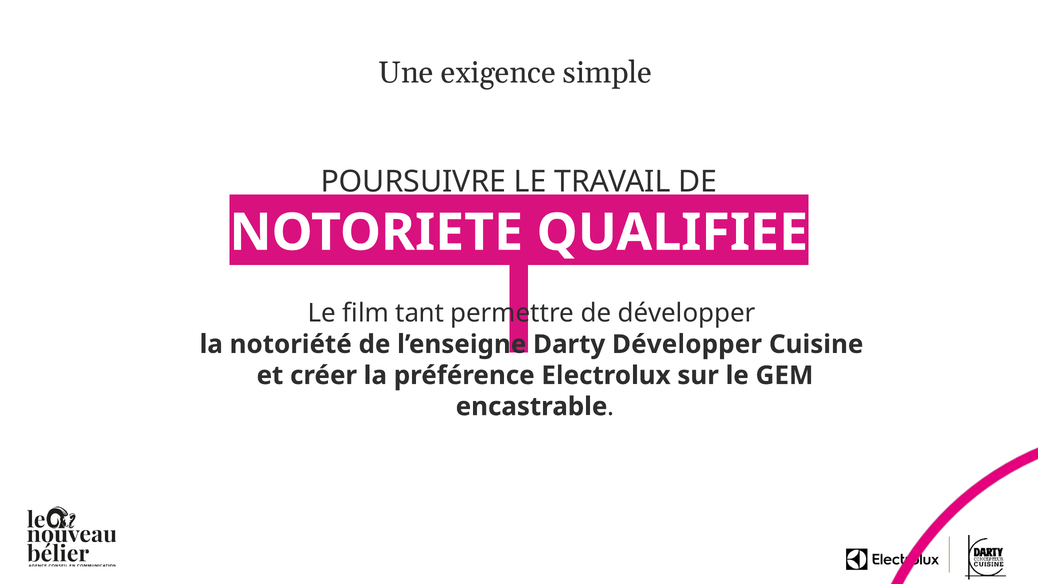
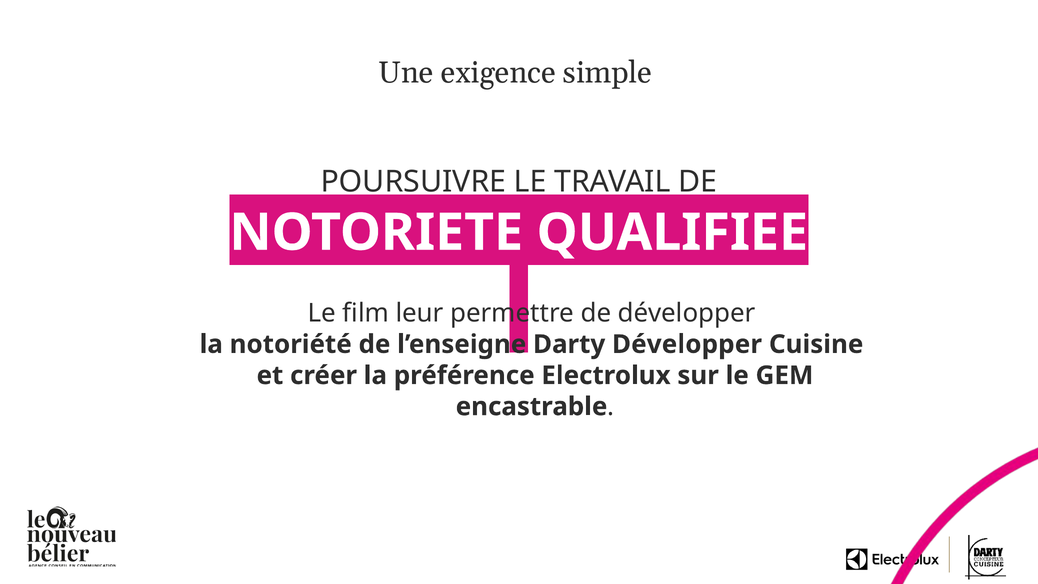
tant: tant -> leur
